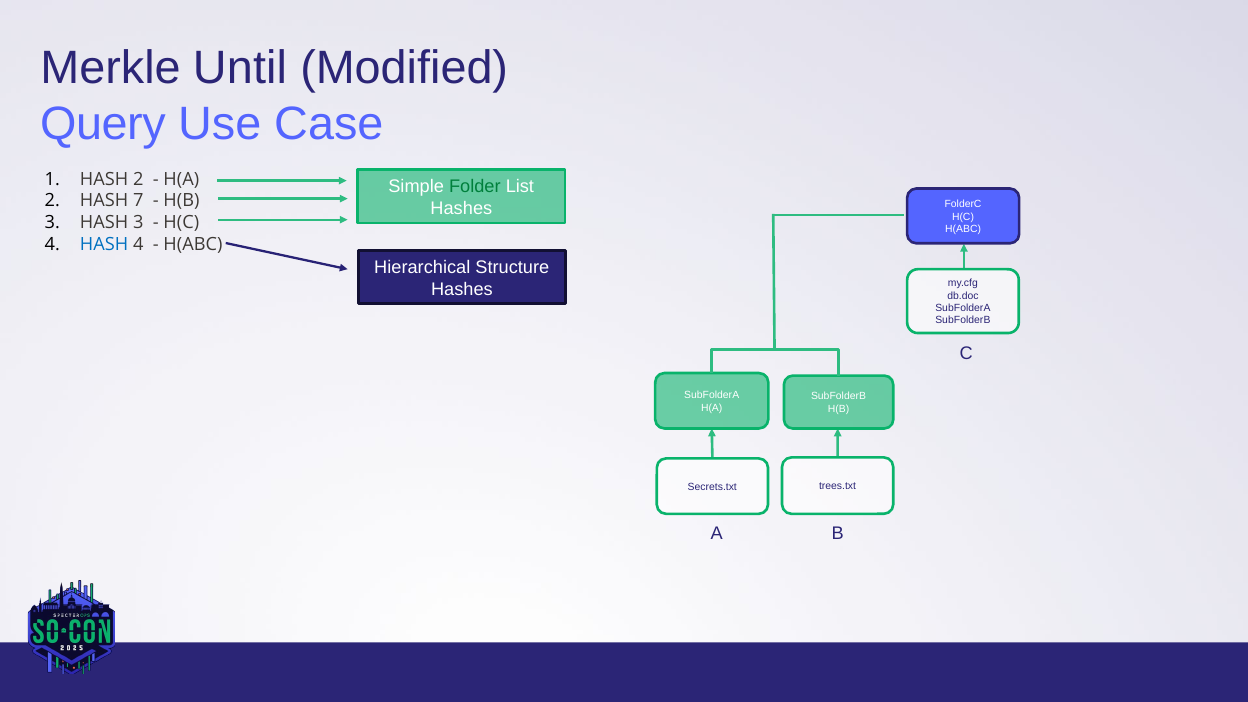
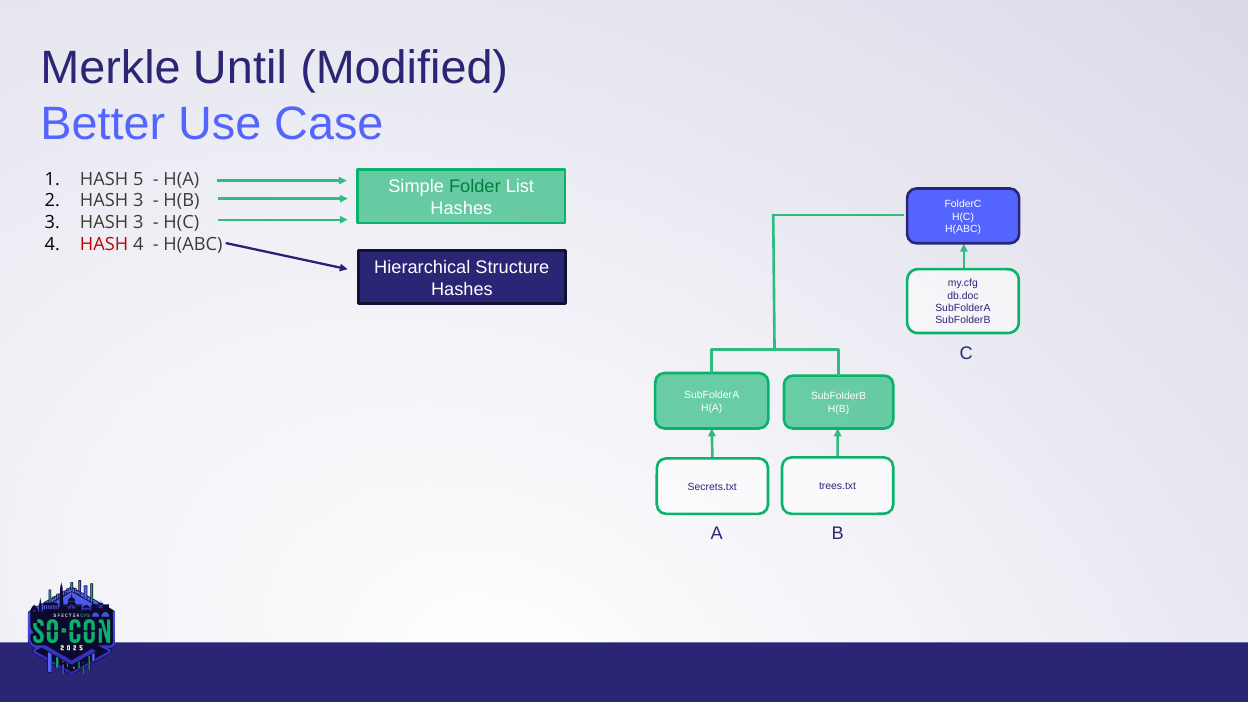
Query: Query -> Better
HASH 2: 2 -> 5
2 HASH 7: 7 -> 3
HASH at (104, 245) colour: blue -> red
